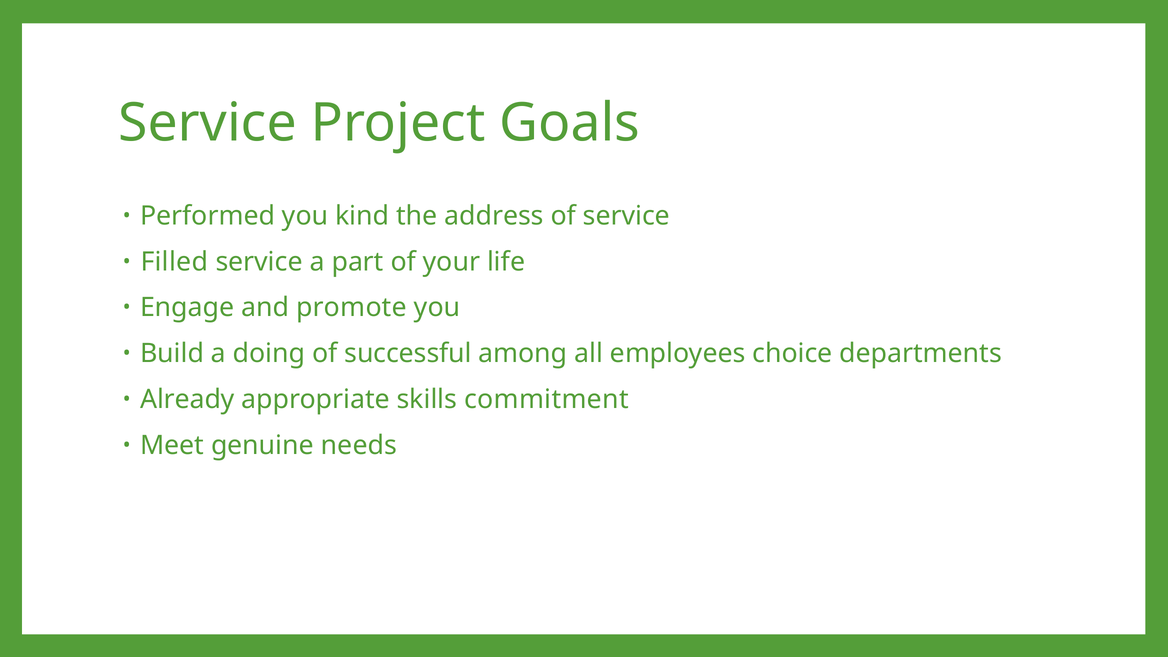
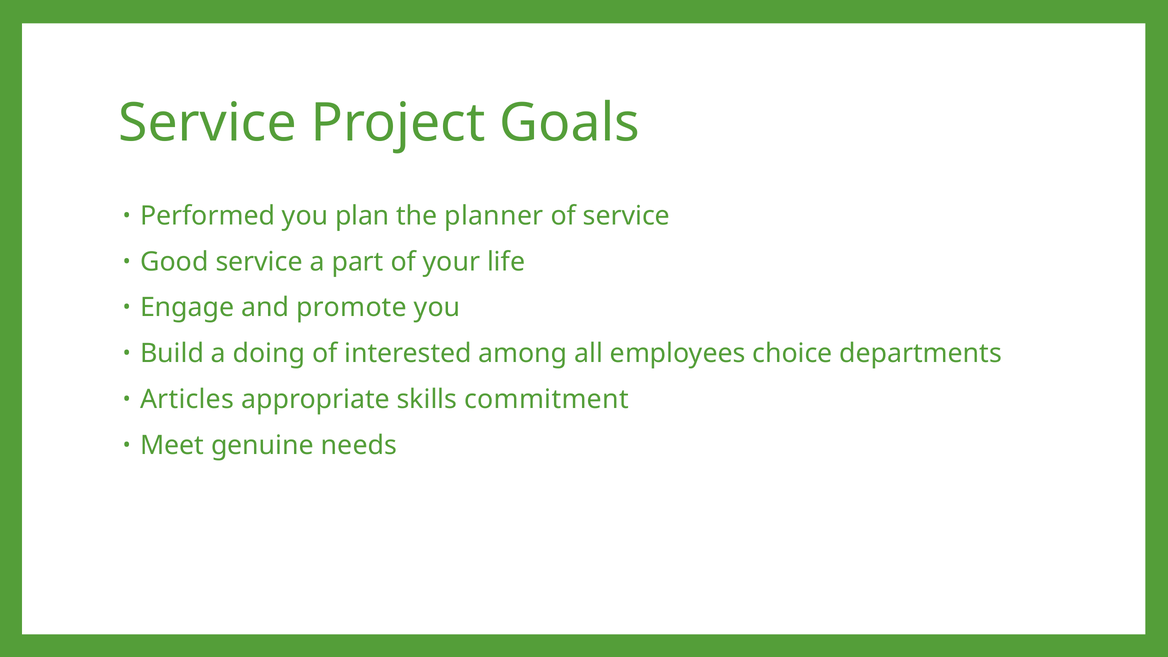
kind: kind -> plan
address: address -> planner
Filled: Filled -> Good
successful: successful -> interested
Already: Already -> Articles
